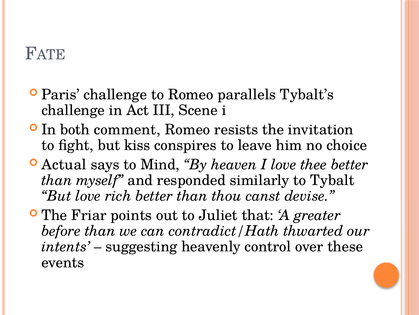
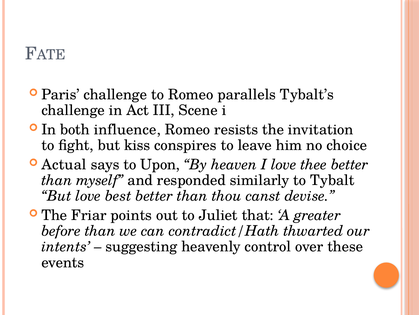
comment: comment -> influence
Mind: Mind -> Upon
rich: rich -> best
